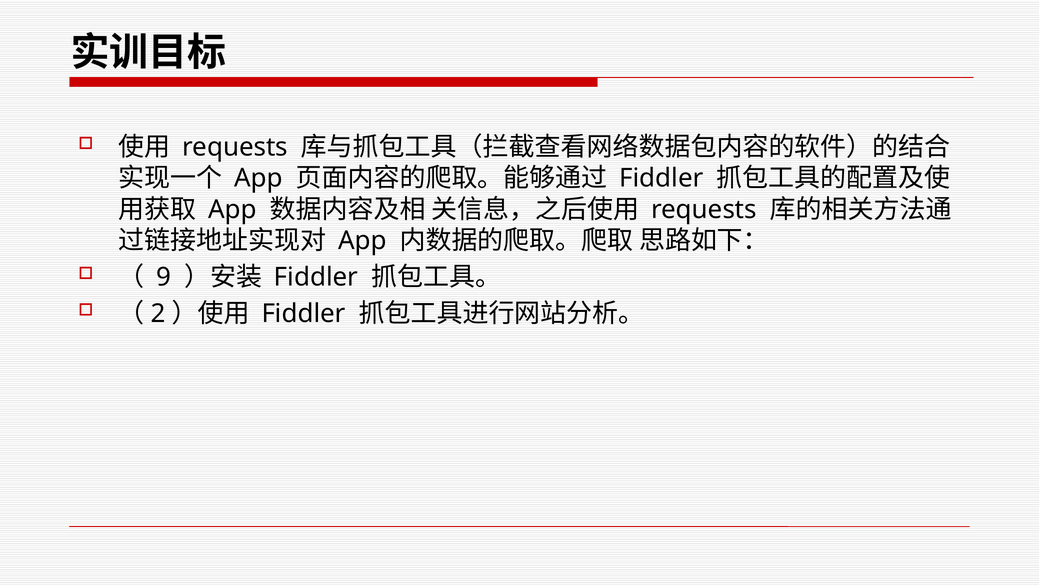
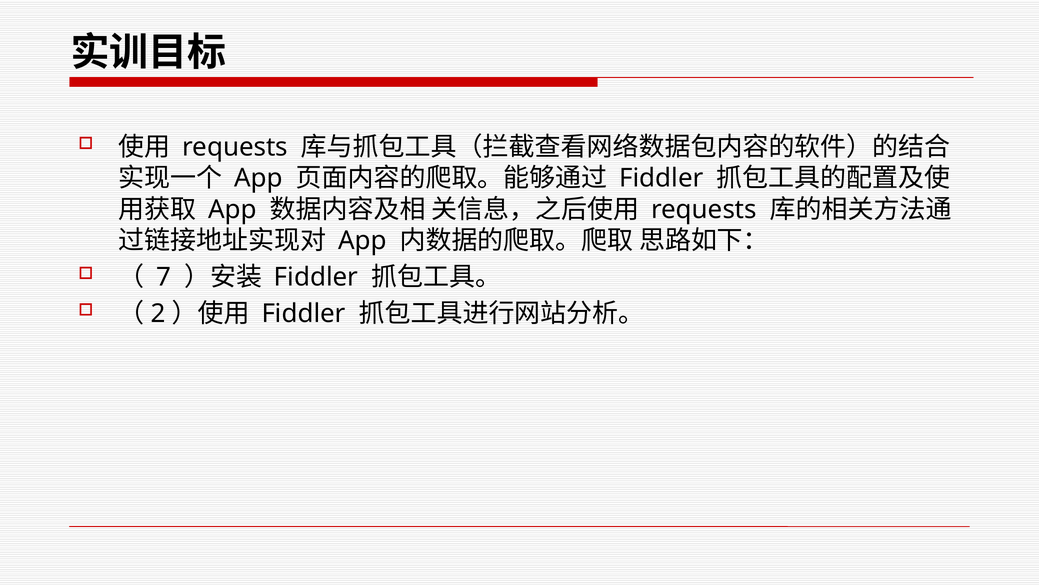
9: 9 -> 7
